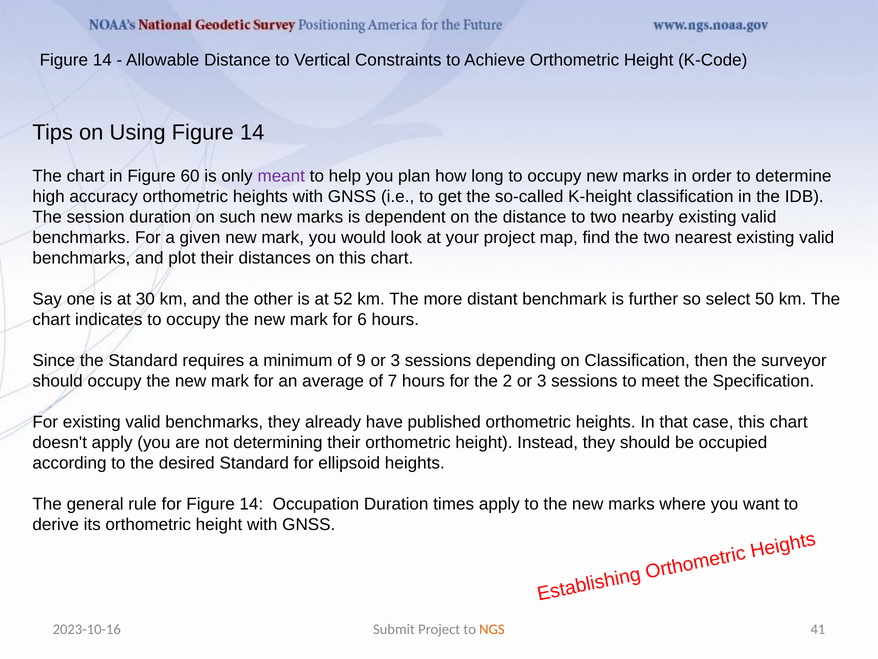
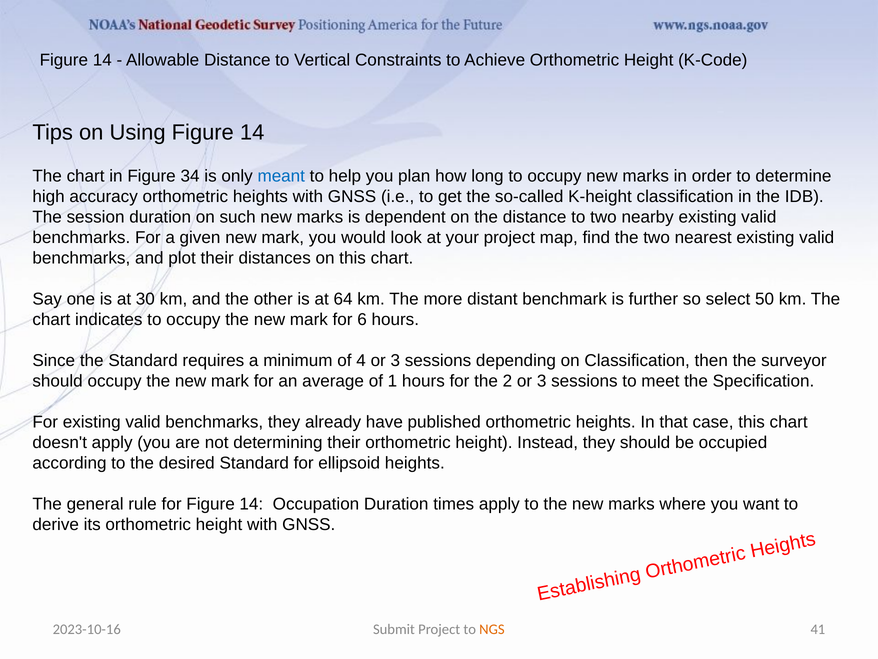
60: 60 -> 34
meant colour: purple -> blue
52: 52 -> 64
9: 9 -> 4
7: 7 -> 1
